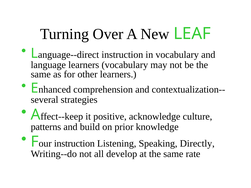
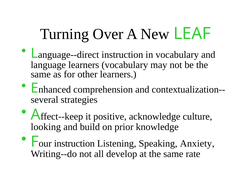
patterns: patterns -> looking
Directly: Directly -> Anxiety
